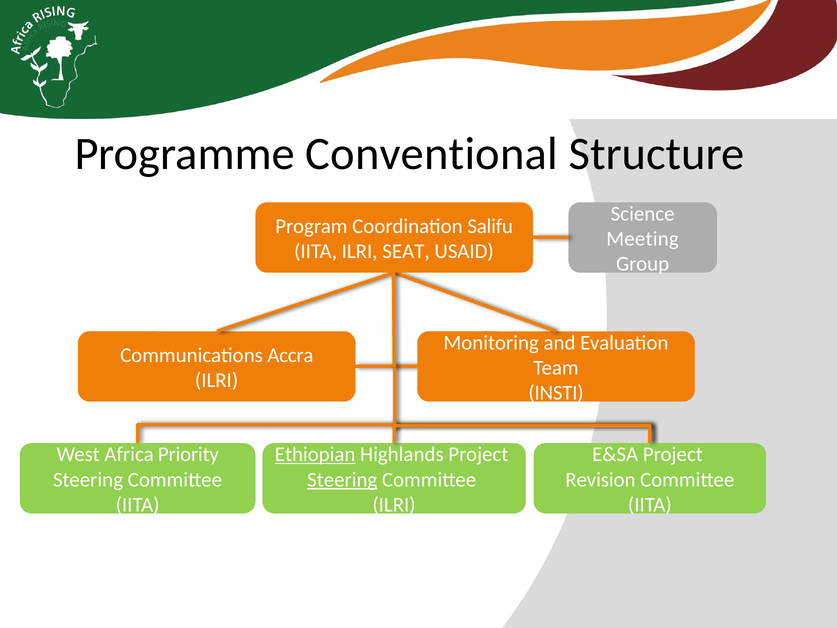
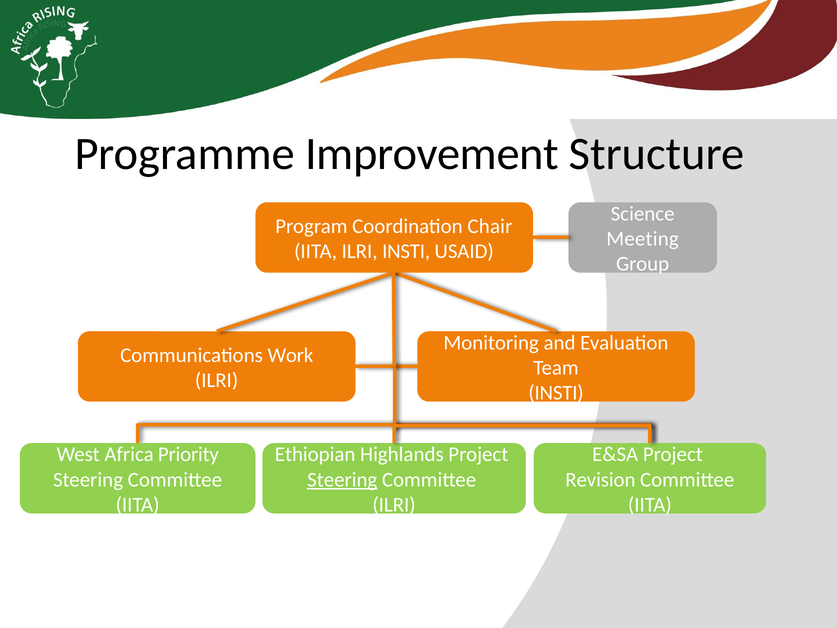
Conventional: Conventional -> Improvement
Salifu: Salifu -> Chair
ILRI SEAT: SEAT -> INSTI
Accra: Accra -> Work
Ethiopian underline: present -> none
